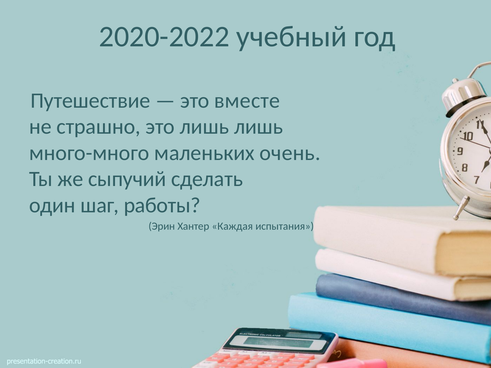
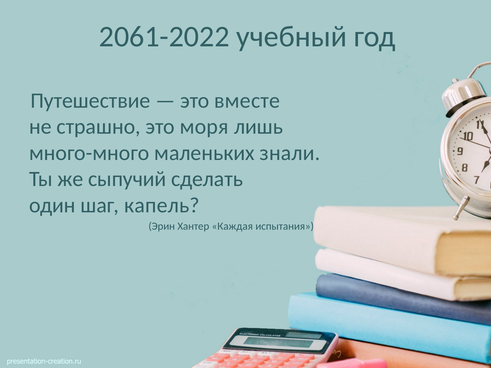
2020-2022: 2020-2022 -> 2061-2022
это лишь: лишь -> моря
очень: очень -> знали
работы: работы -> капель
